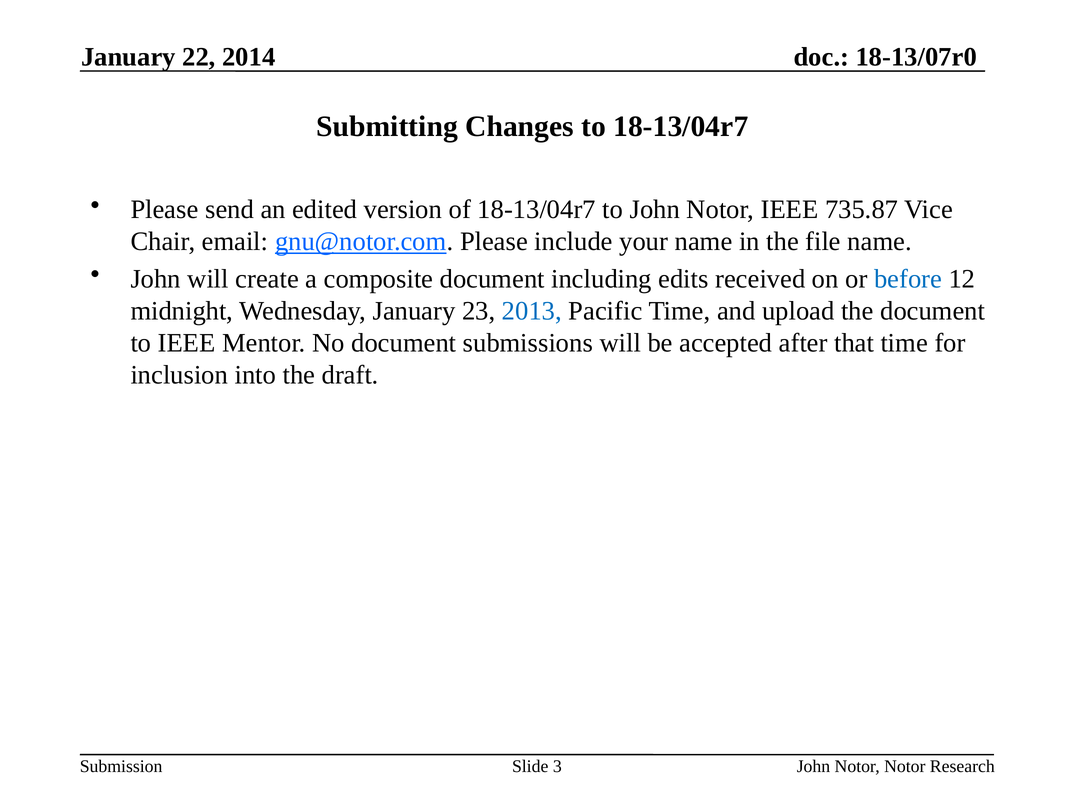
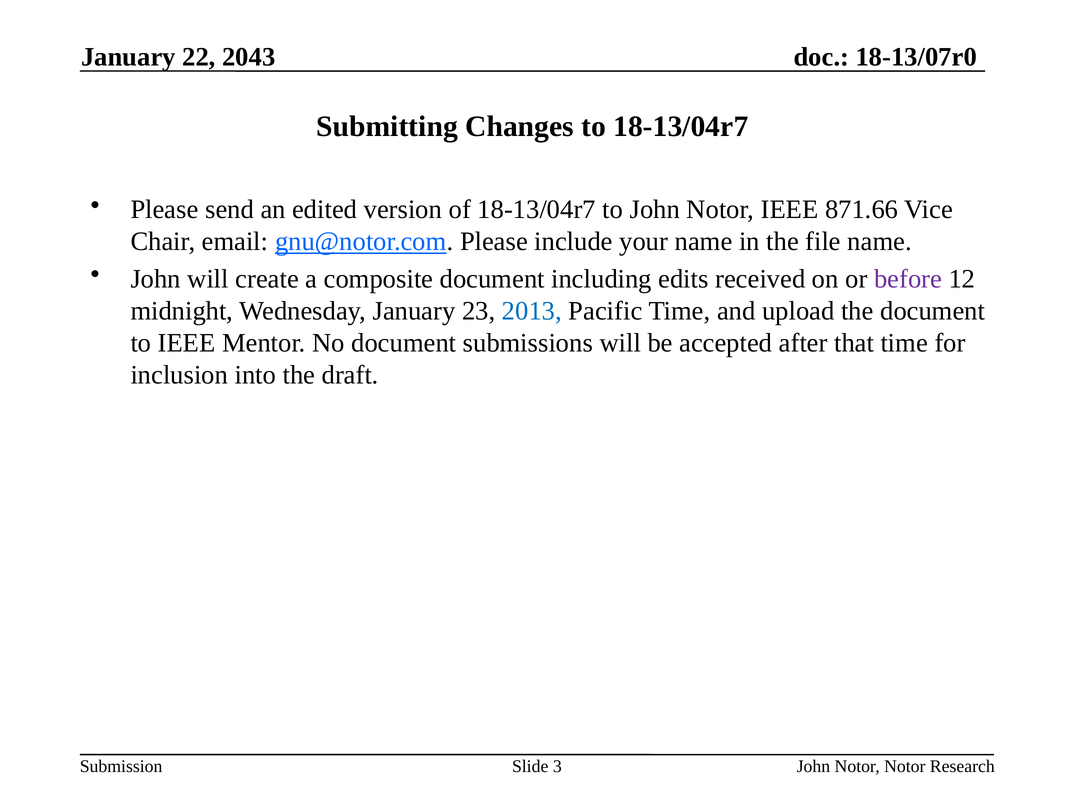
2014: 2014 -> 2043
735.87: 735.87 -> 871.66
before colour: blue -> purple
